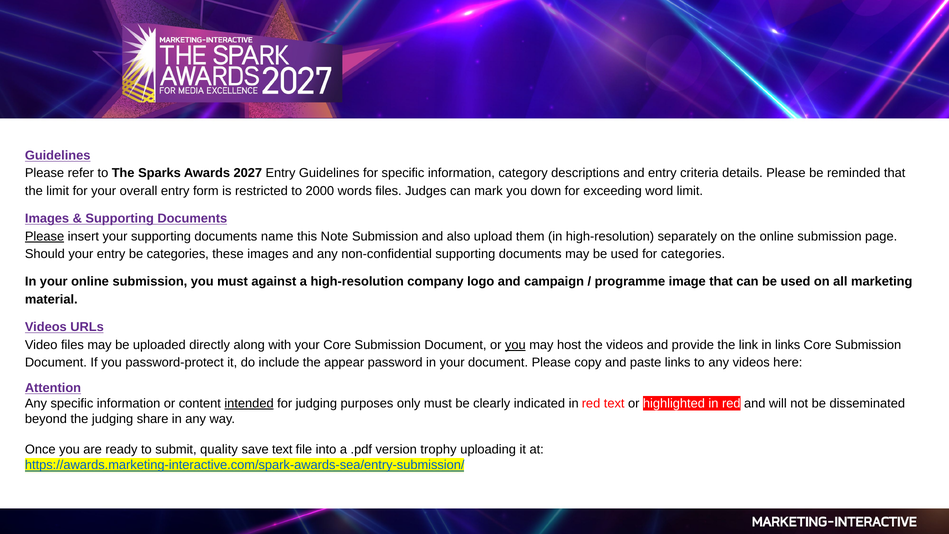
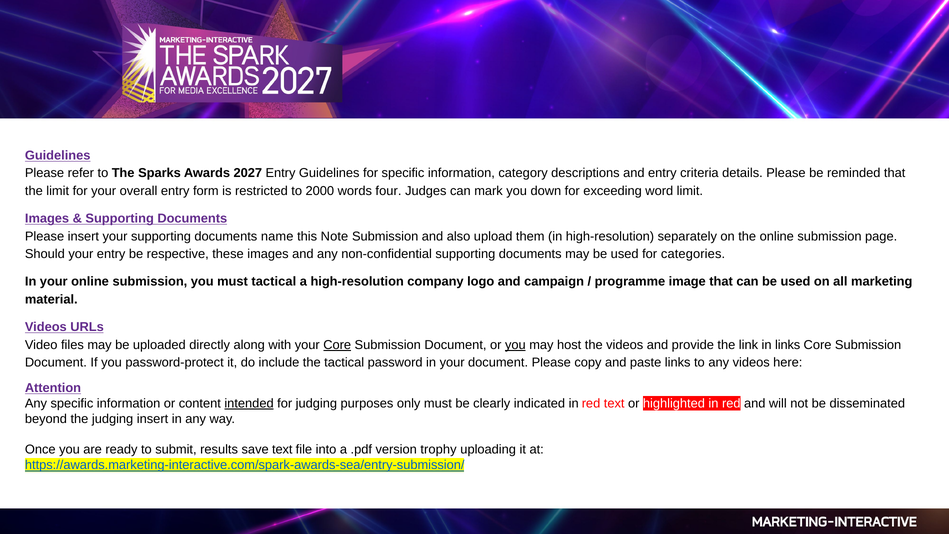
words files: files -> four
Please at (45, 236) underline: present -> none
be categories: categories -> respective
must against: against -> tactical
Core at (337, 345) underline: none -> present
the appear: appear -> tactical
judging share: share -> insert
quality: quality -> results
